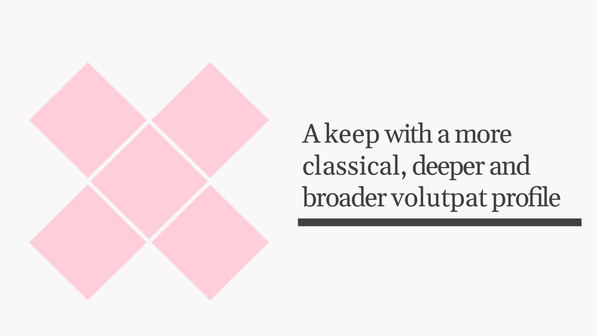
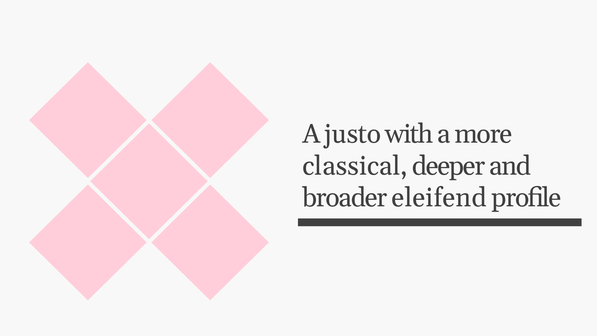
keep: keep -> justo
volutpat: volutpat -> eleifend
